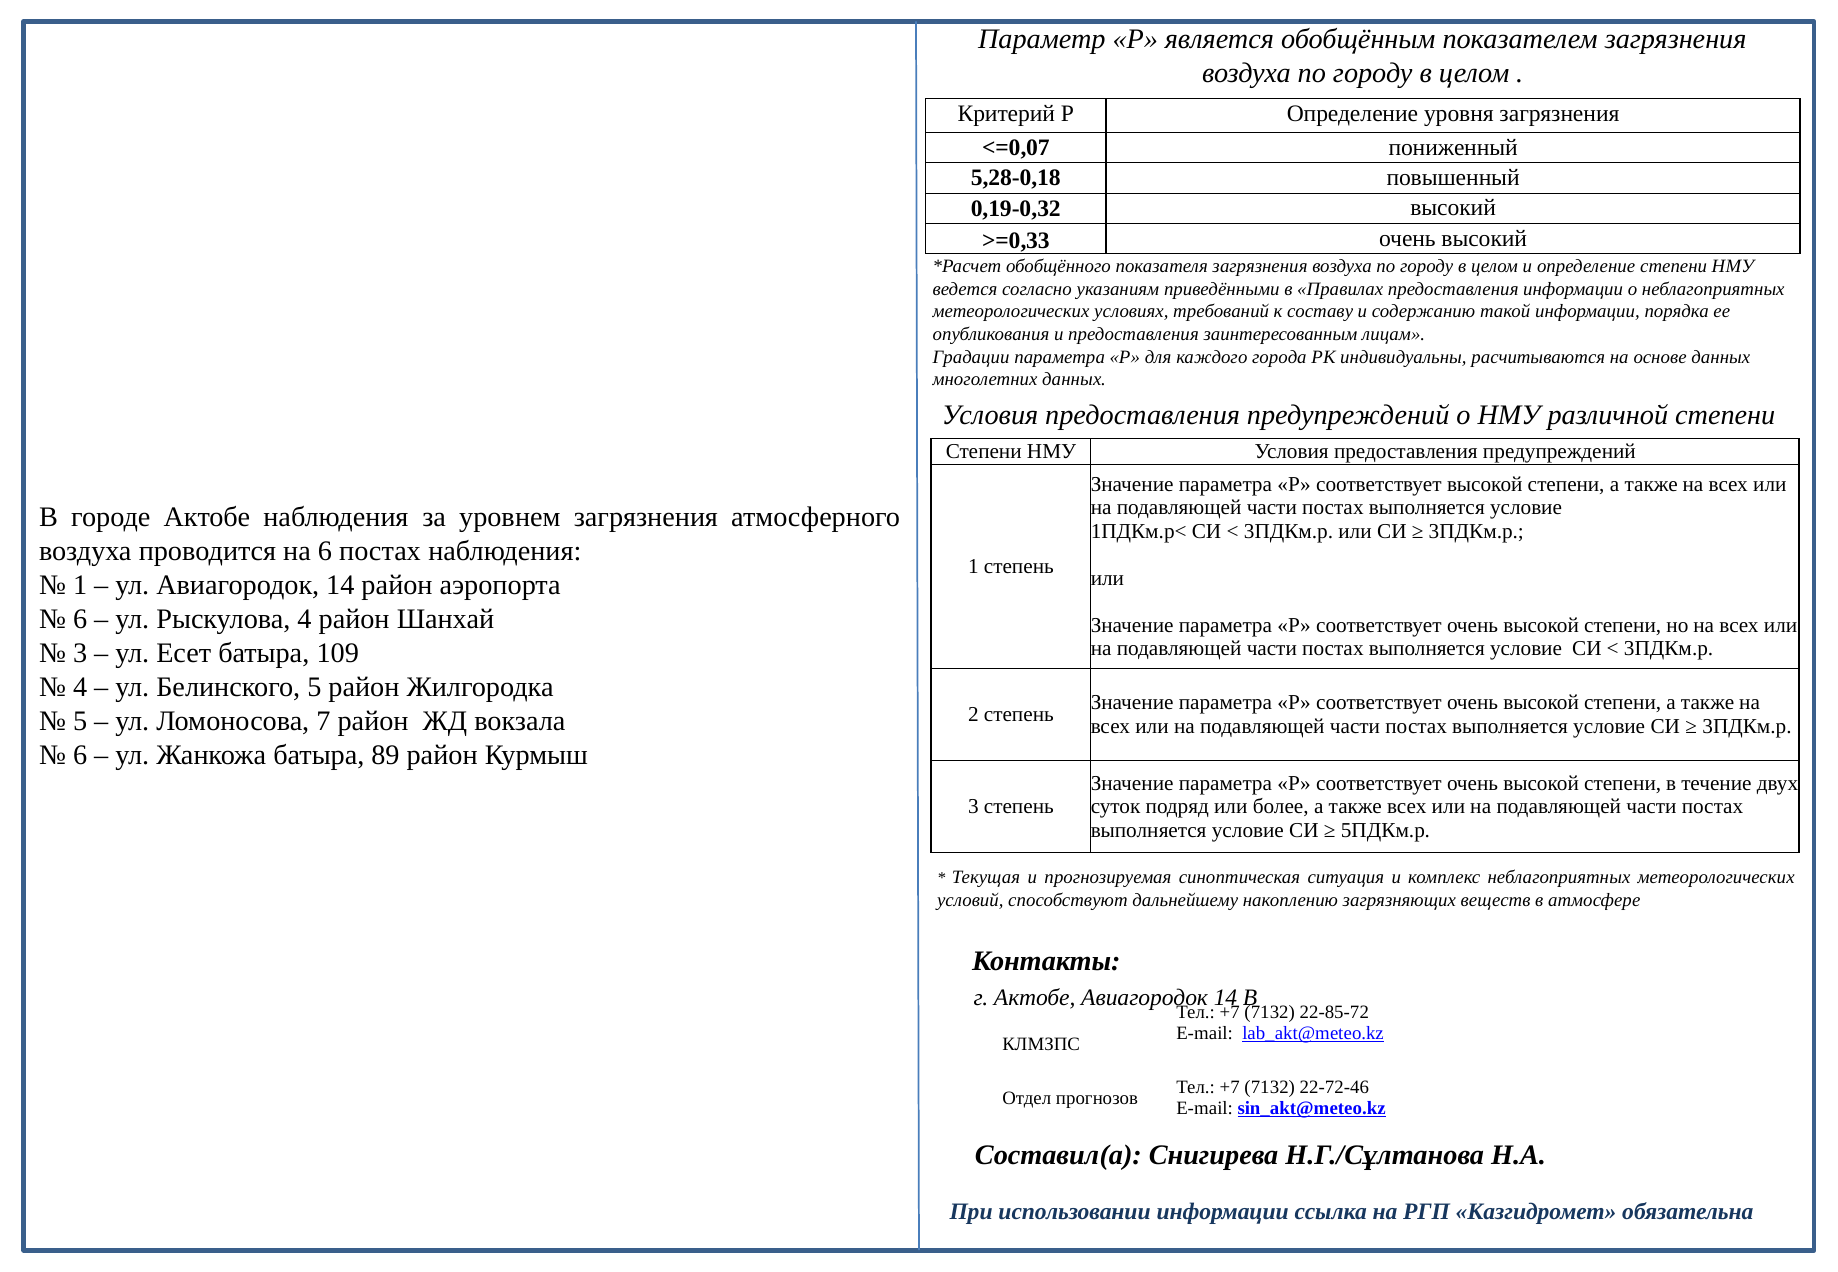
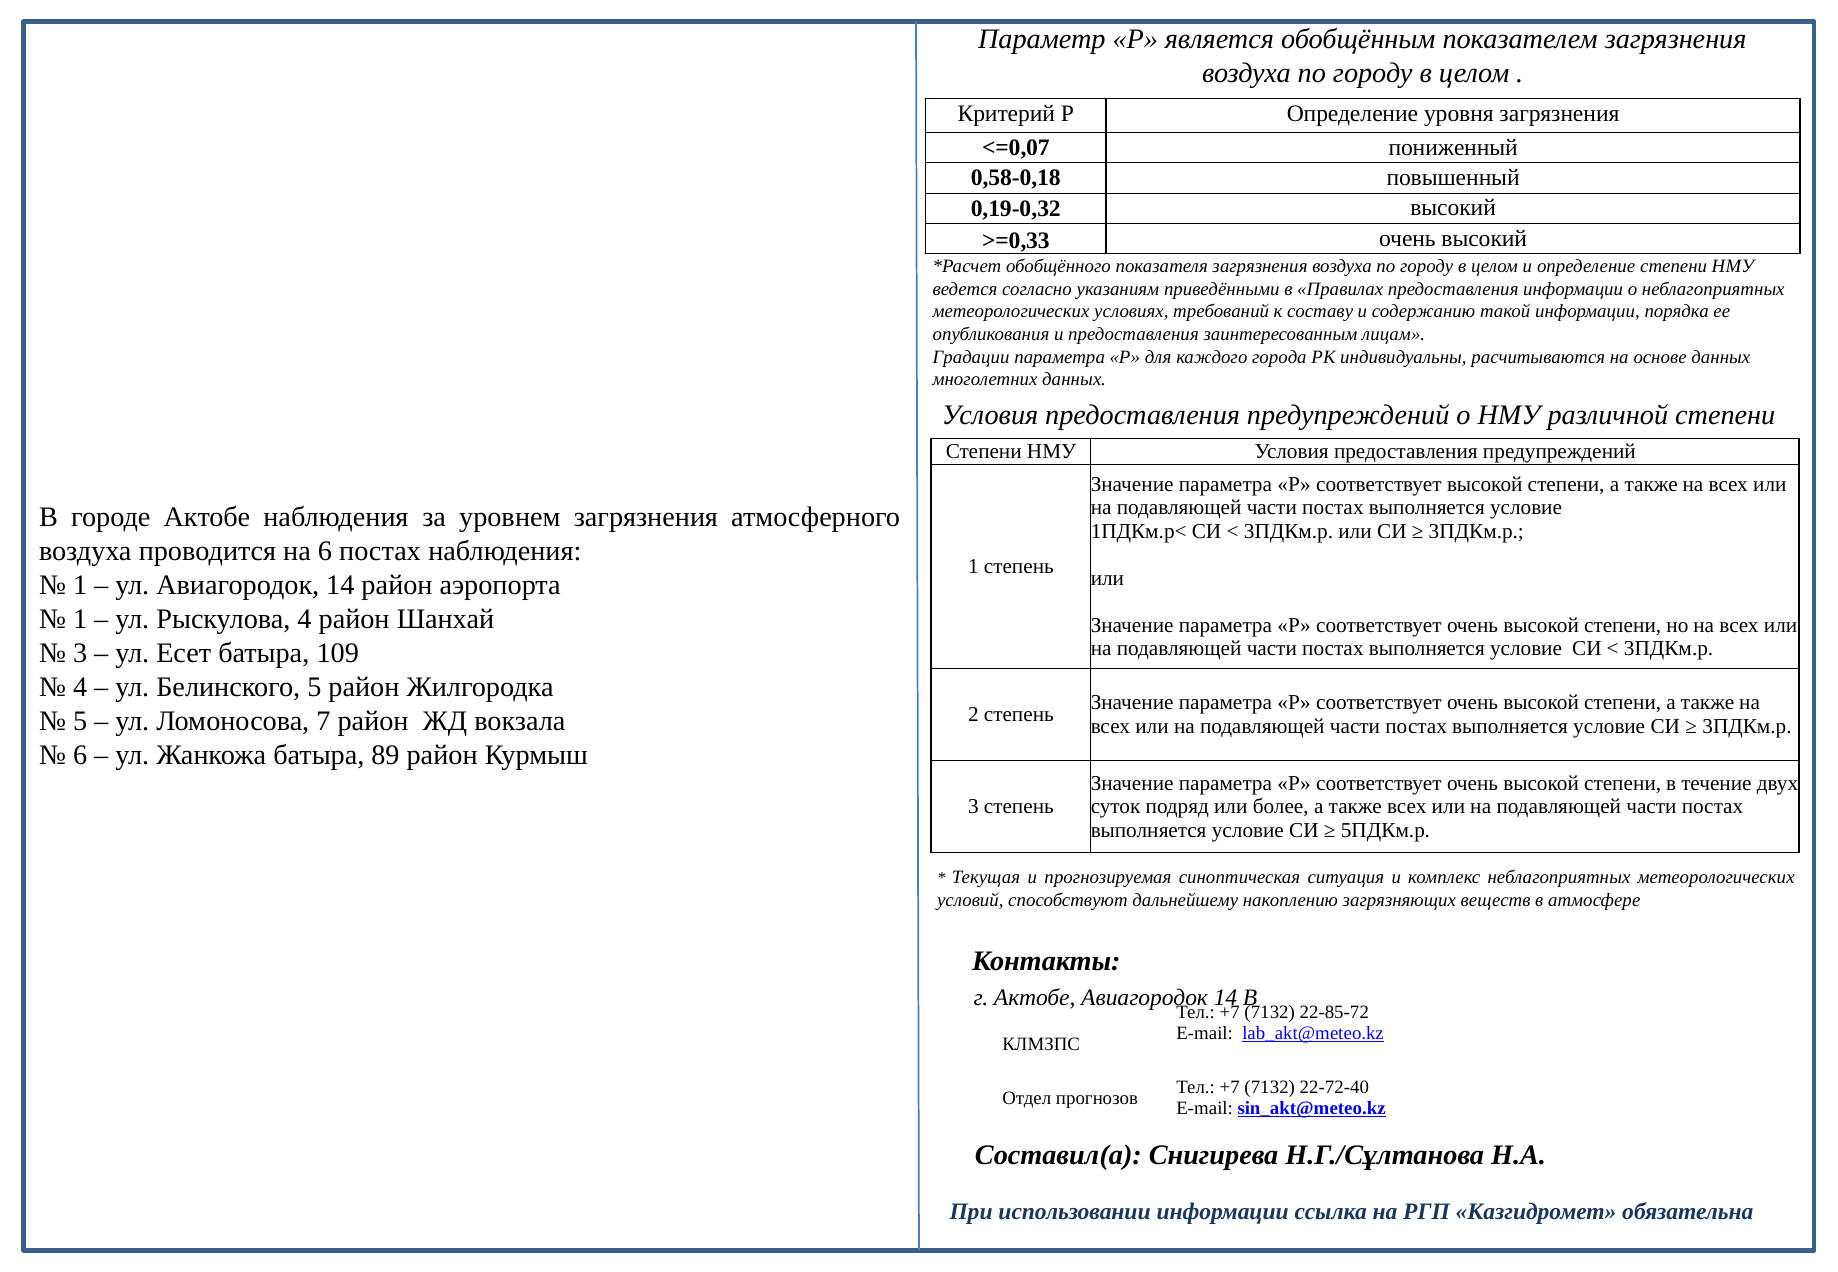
5,28-0,18: 5,28-0,18 -> 0,58-0,18
6 at (80, 619): 6 -> 1
22-72-46: 22-72-46 -> 22-72-40
